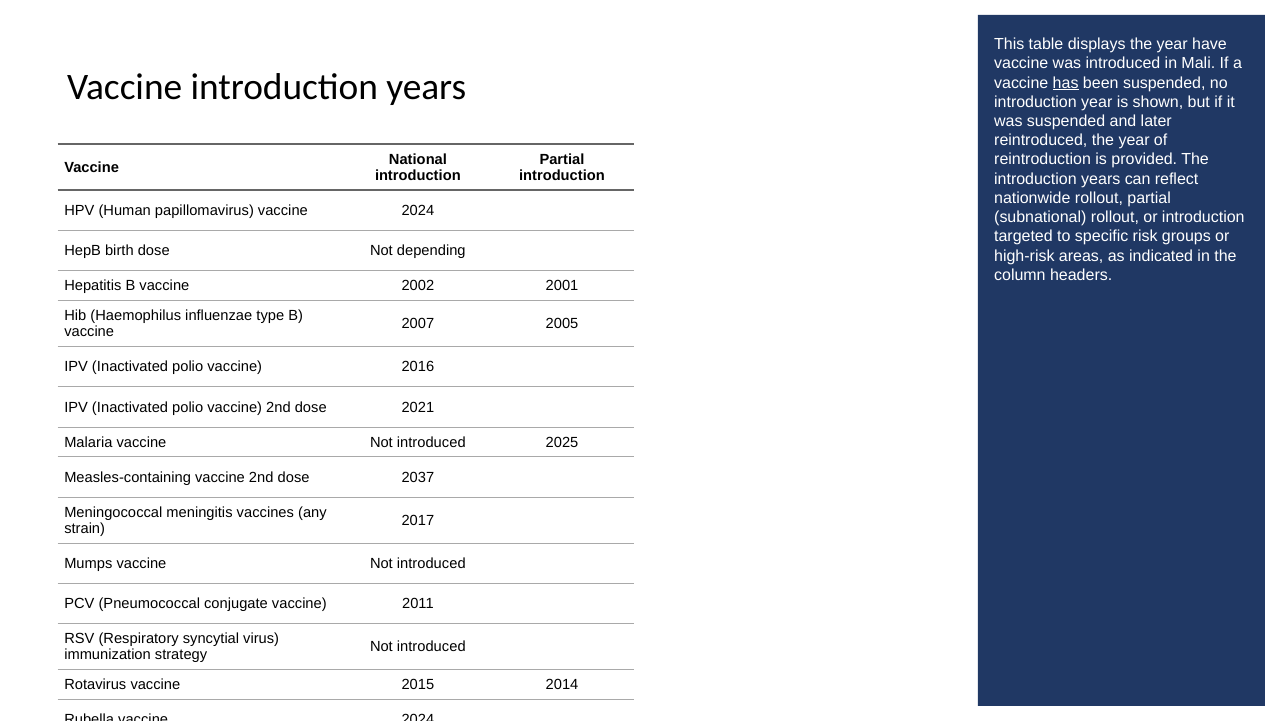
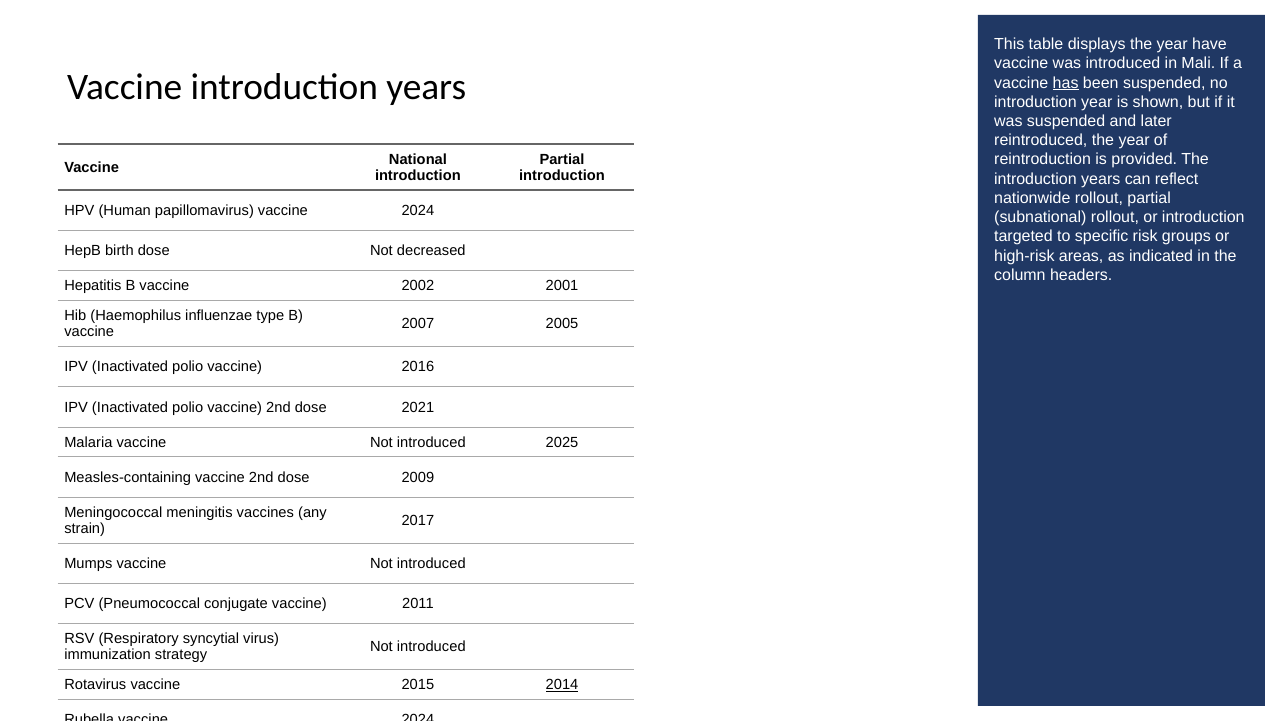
depending: depending -> decreased
2037: 2037 -> 2009
2014 underline: none -> present
